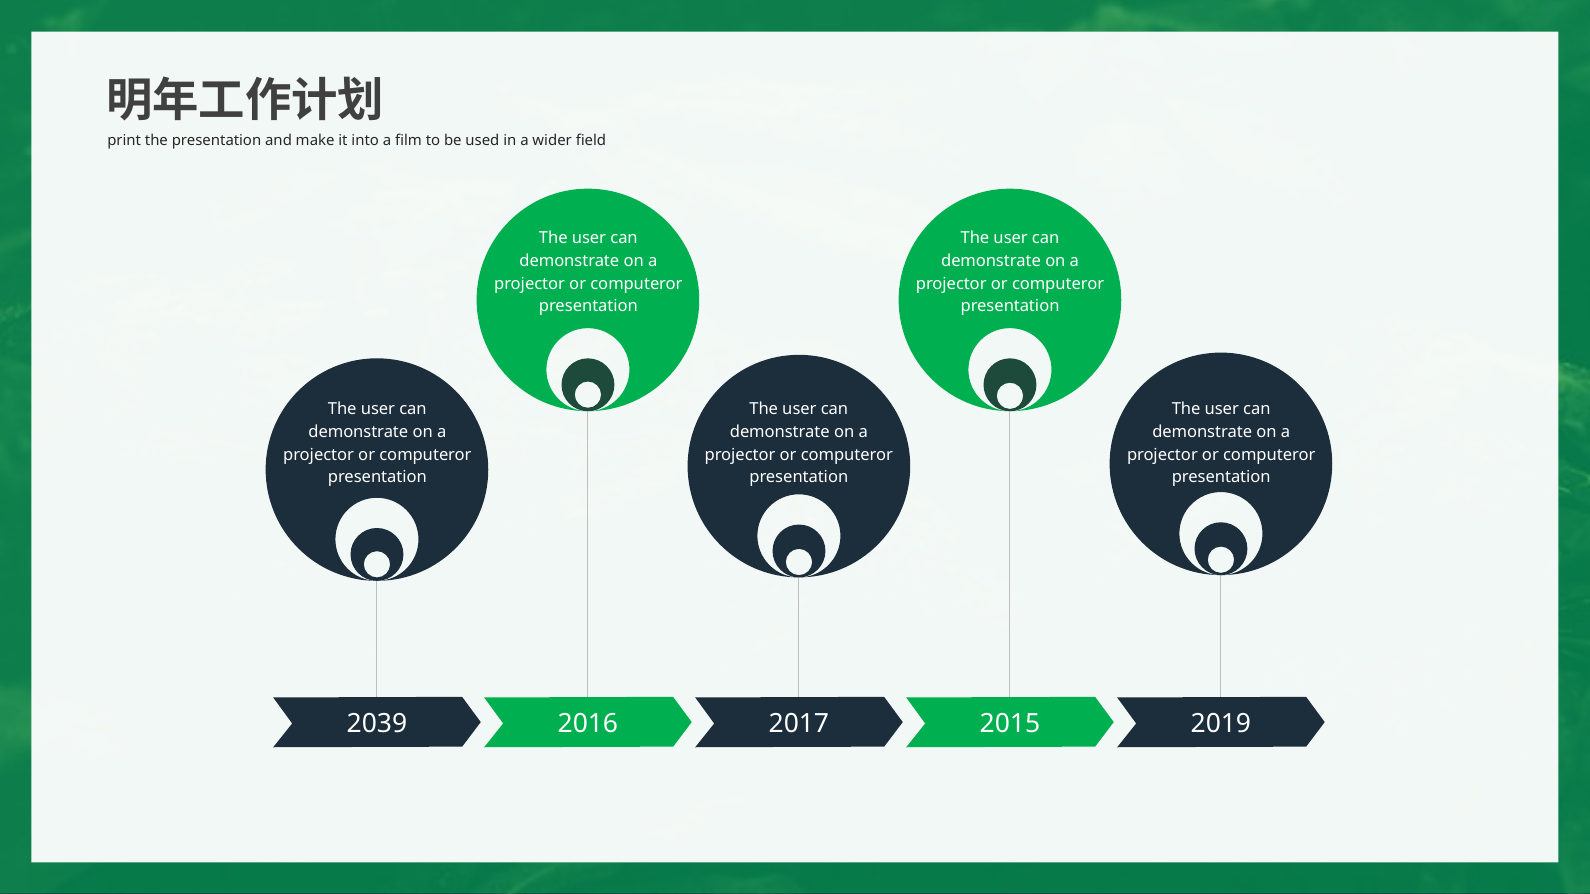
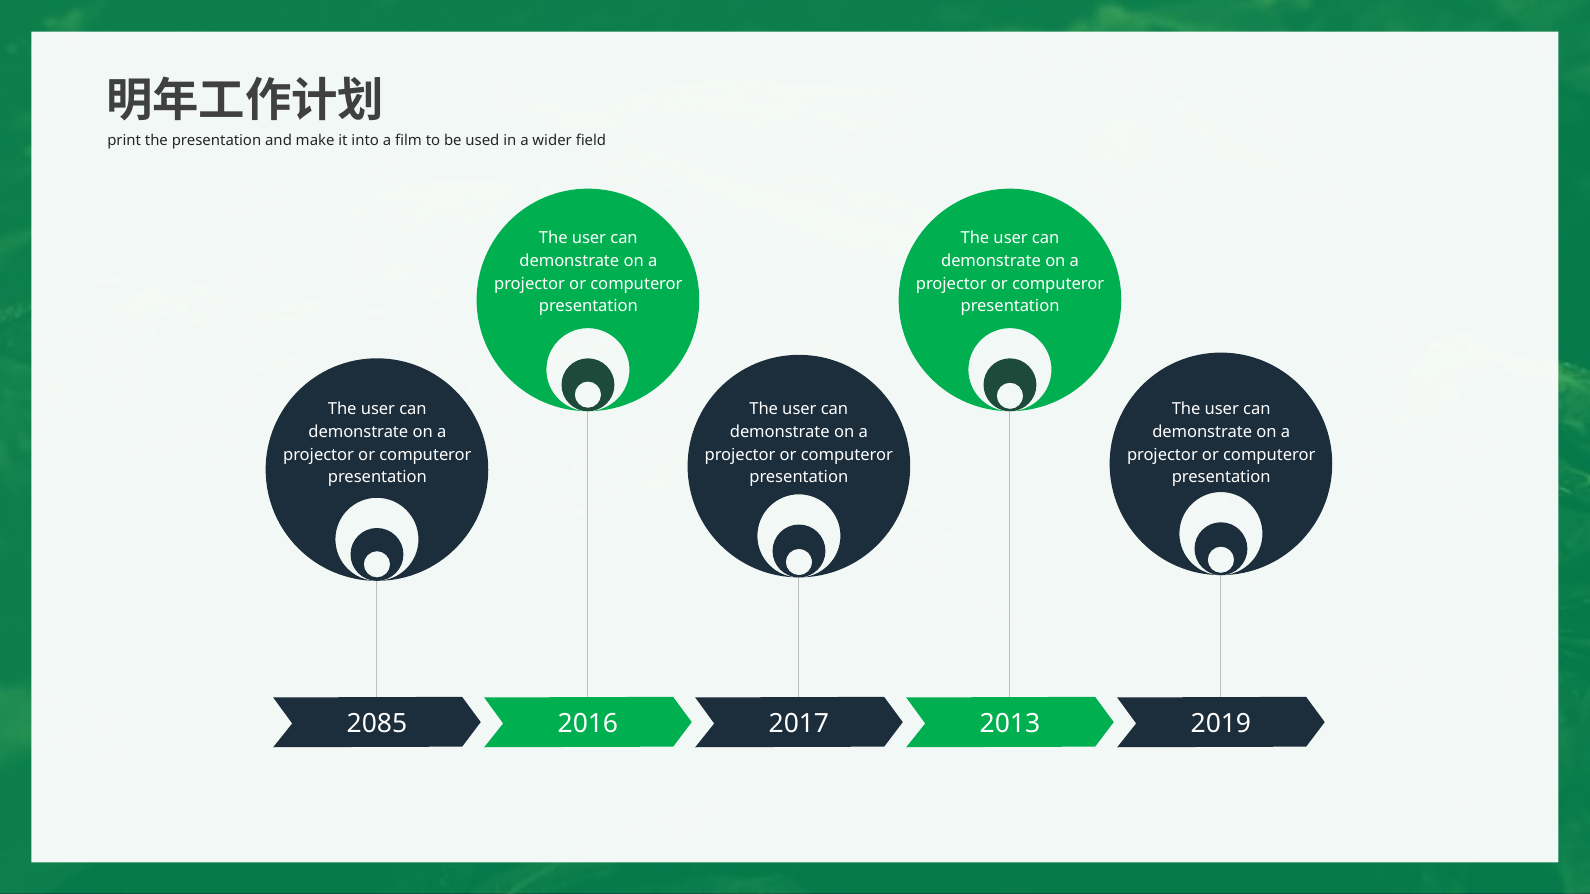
2039: 2039 -> 2085
2015: 2015 -> 2013
